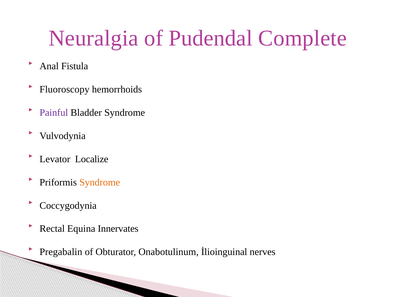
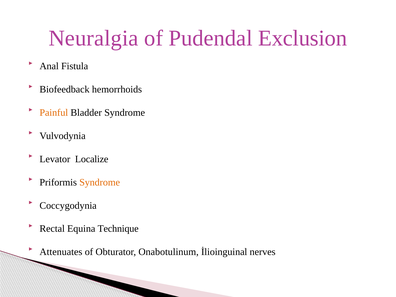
Complete: Complete -> Exclusion
Fluoroscopy: Fluoroscopy -> Biofeedback
Painful colour: purple -> orange
Innervates: Innervates -> Technique
Pregabalin: Pregabalin -> Attenuates
